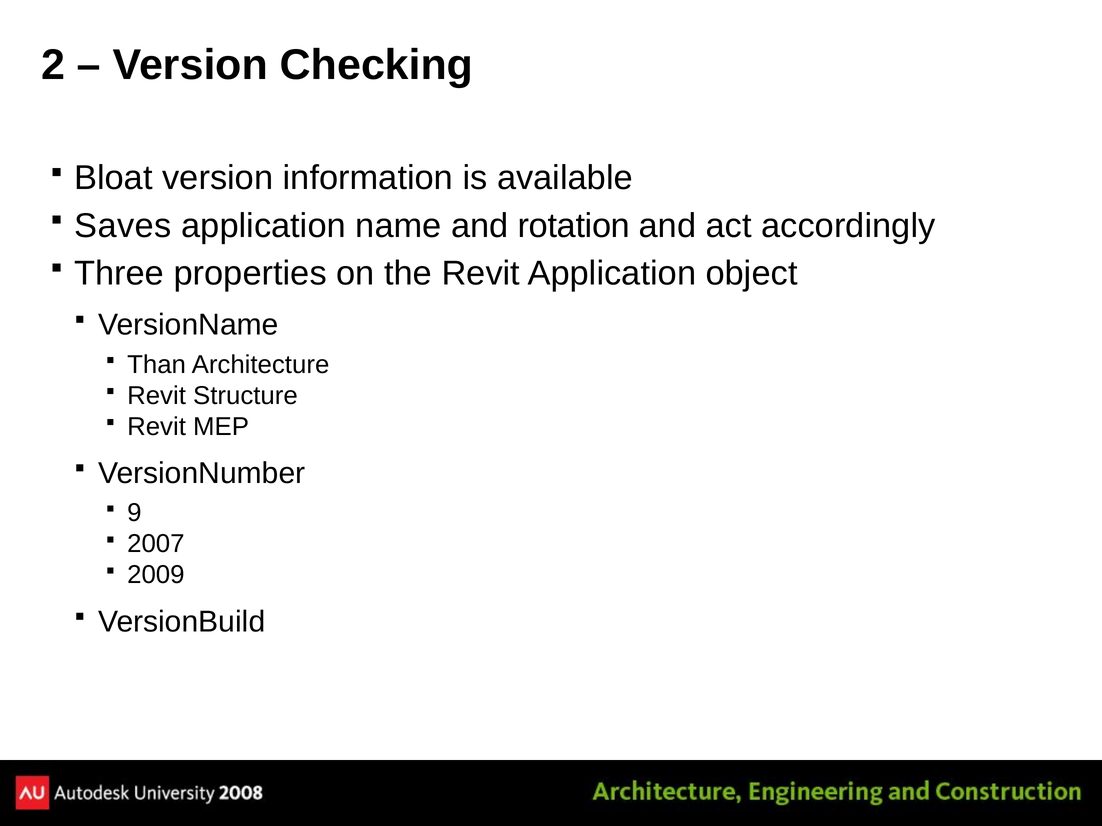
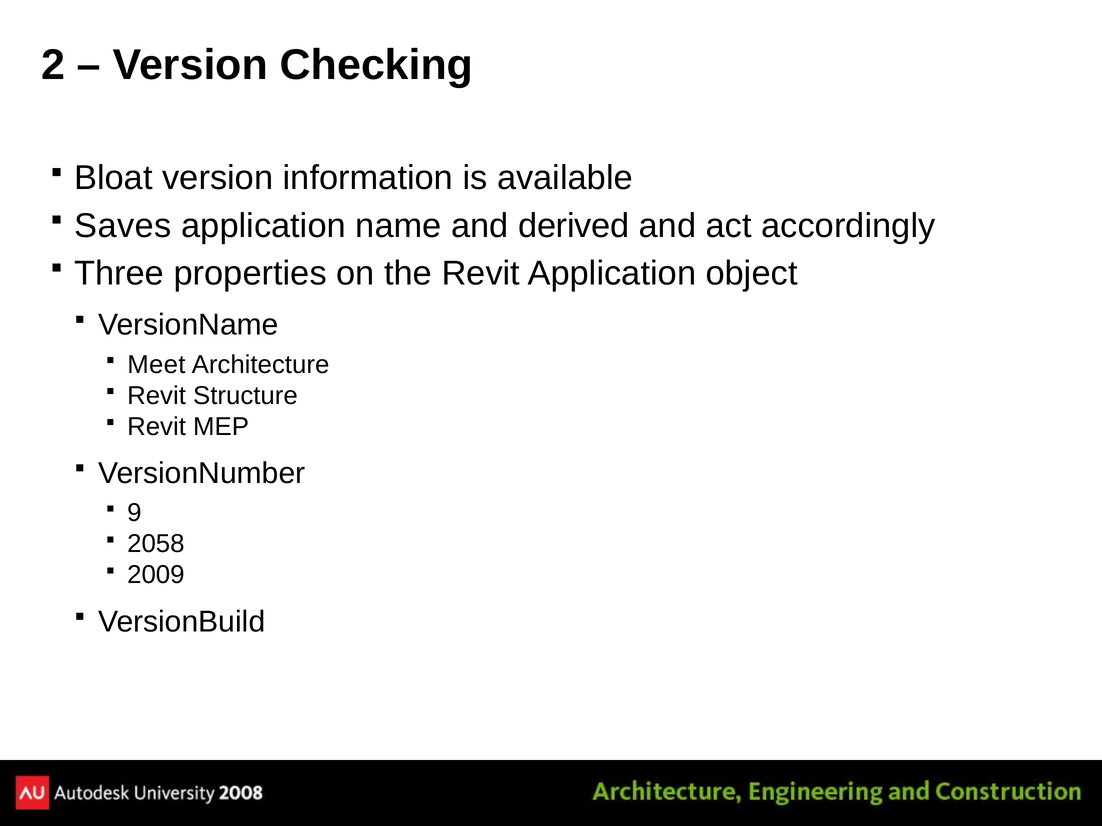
rotation: rotation -> derived
Than: Than -> Meet
2007: 2007 -> 2058
